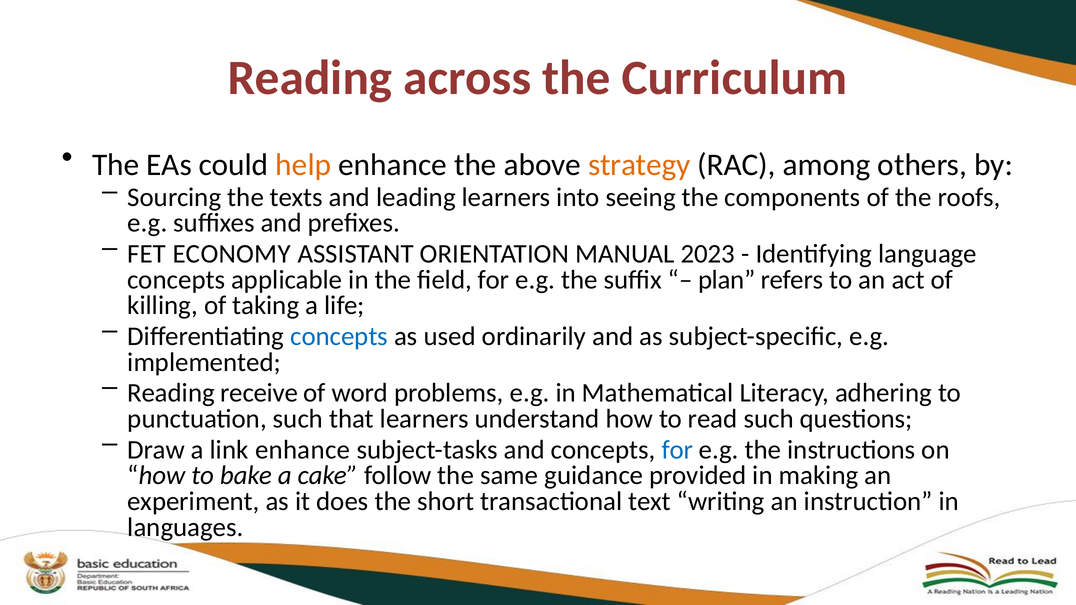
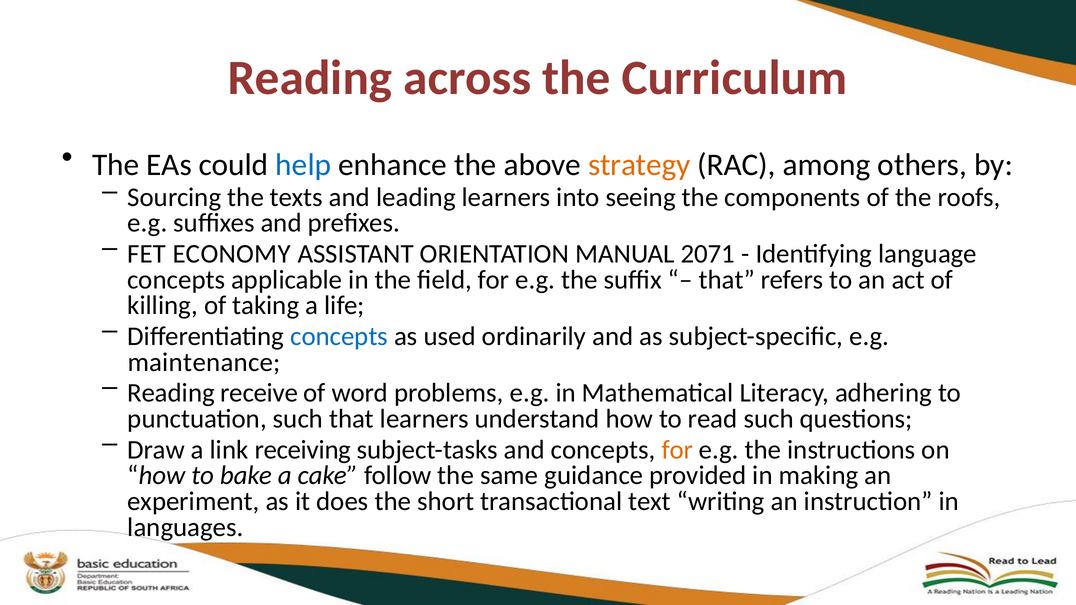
help colour: orange -> blue
2023: 2023 -> 2071
plan at (727, 280): plan -> that
implemented: implemented -> maintenance
link enhance: enhance -> receiving
for at (677, 450) colour: blue -> orange
